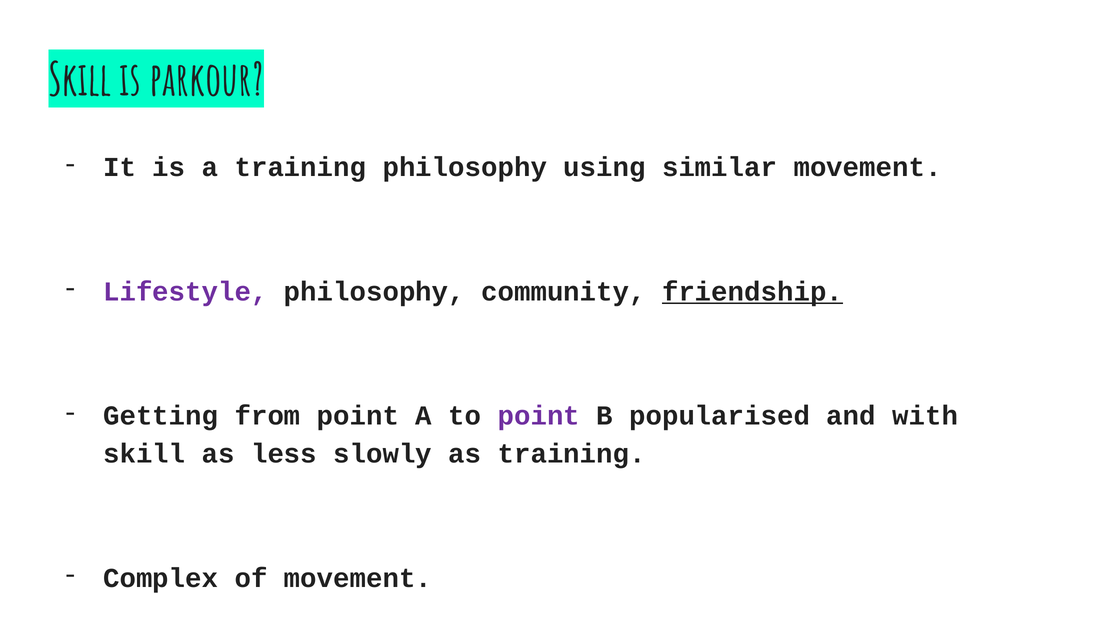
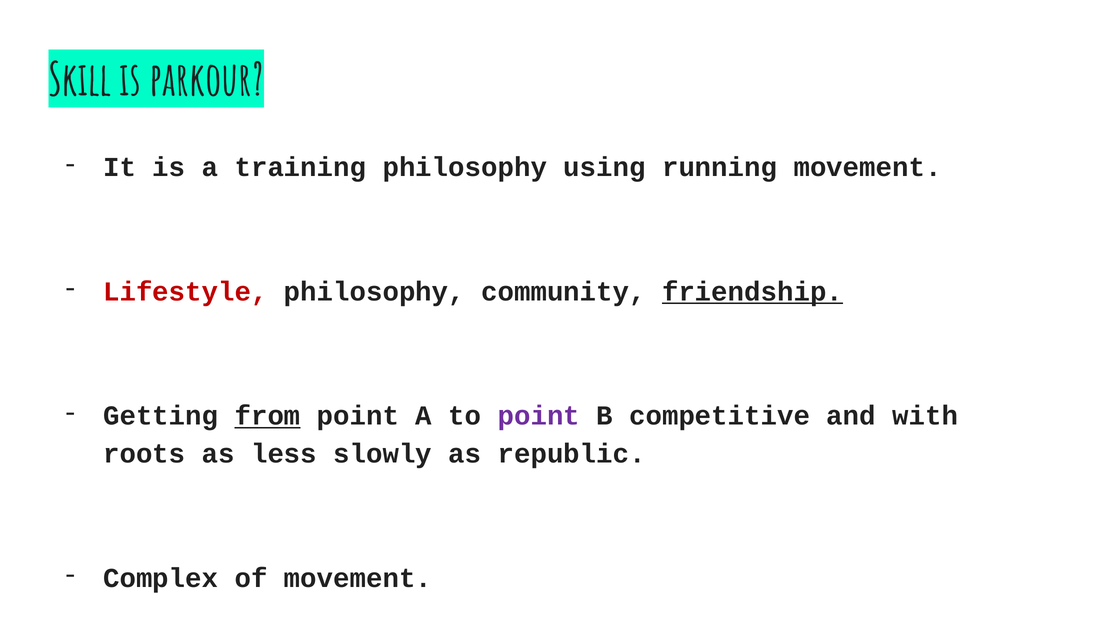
similar: similar -> running
Lifestyle colour: purple -> red
from underline: none -> present
popularised: popularised -> competitive
skill at (144, 453): skill -> roots
as training: training -> republic
